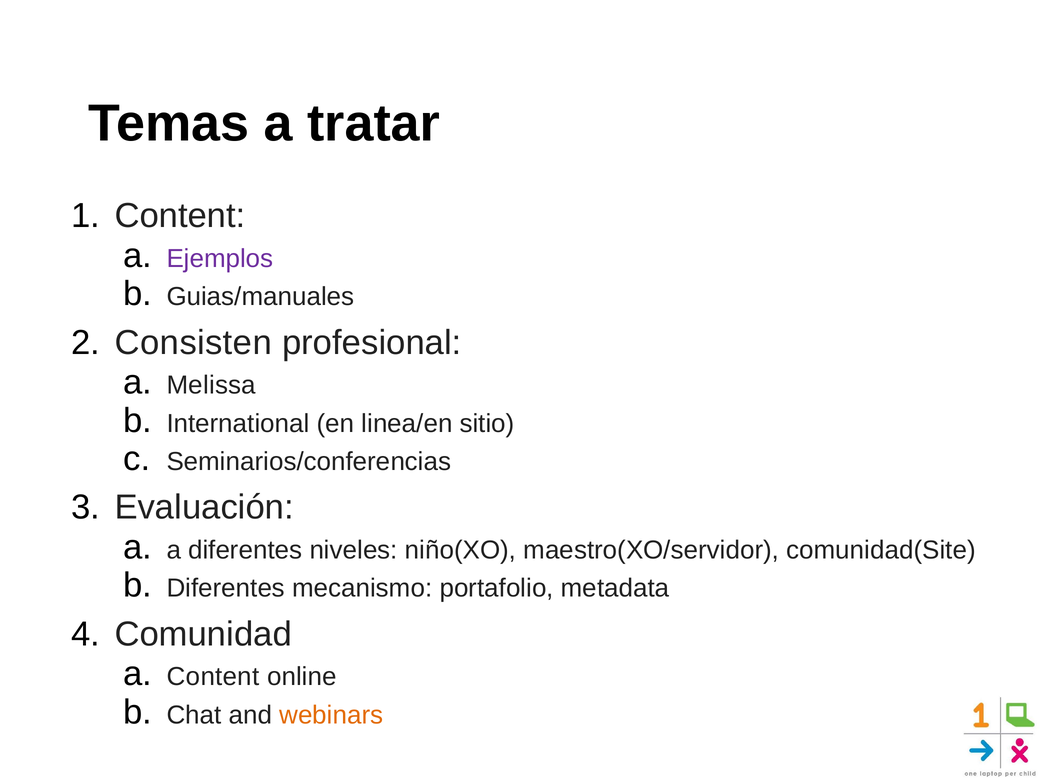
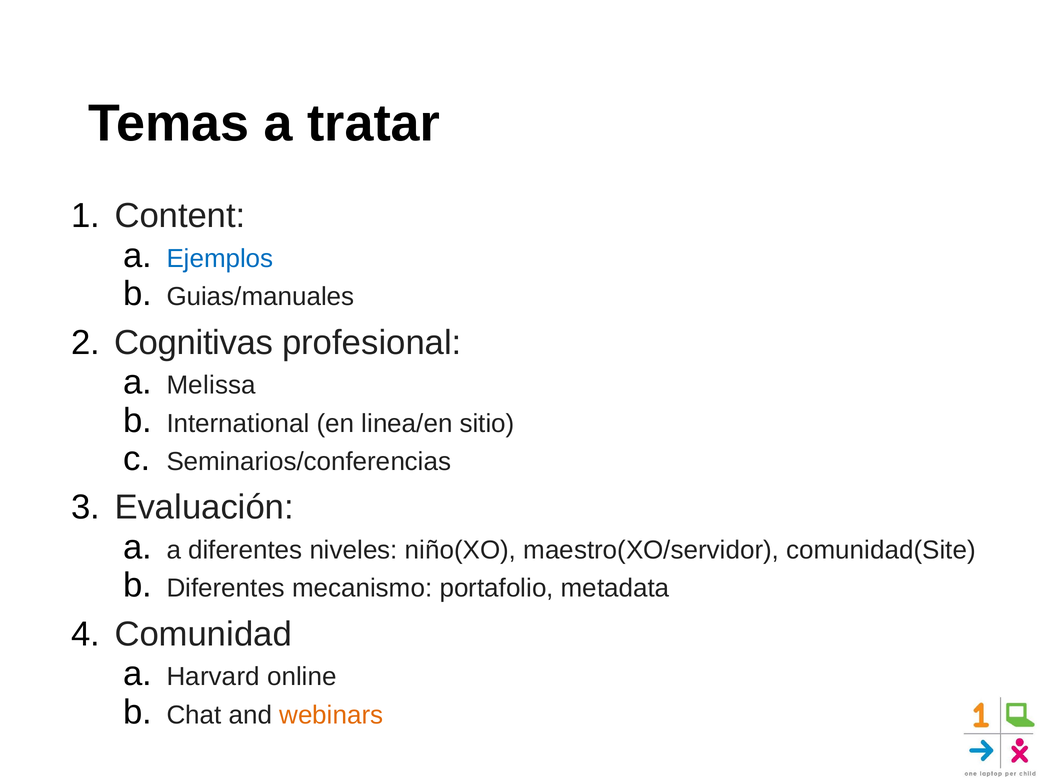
Ejemplos colour: purple -> blue
Consisten: Consisten -> Cognitivas
a Content: Content -> Harvard
